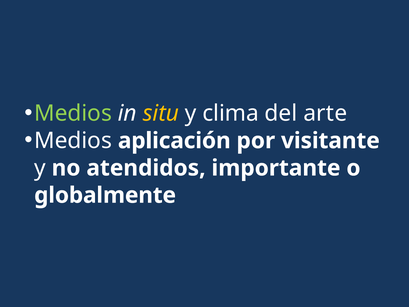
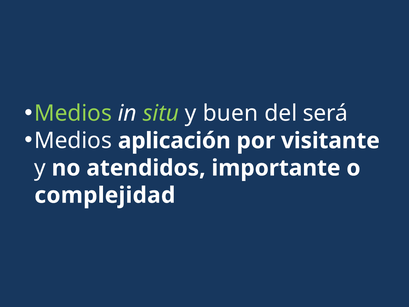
situ colour: yellow -> light green
clima: clima -> buen
arte: arte -> será
globalmente: globalmente -> complejidad
